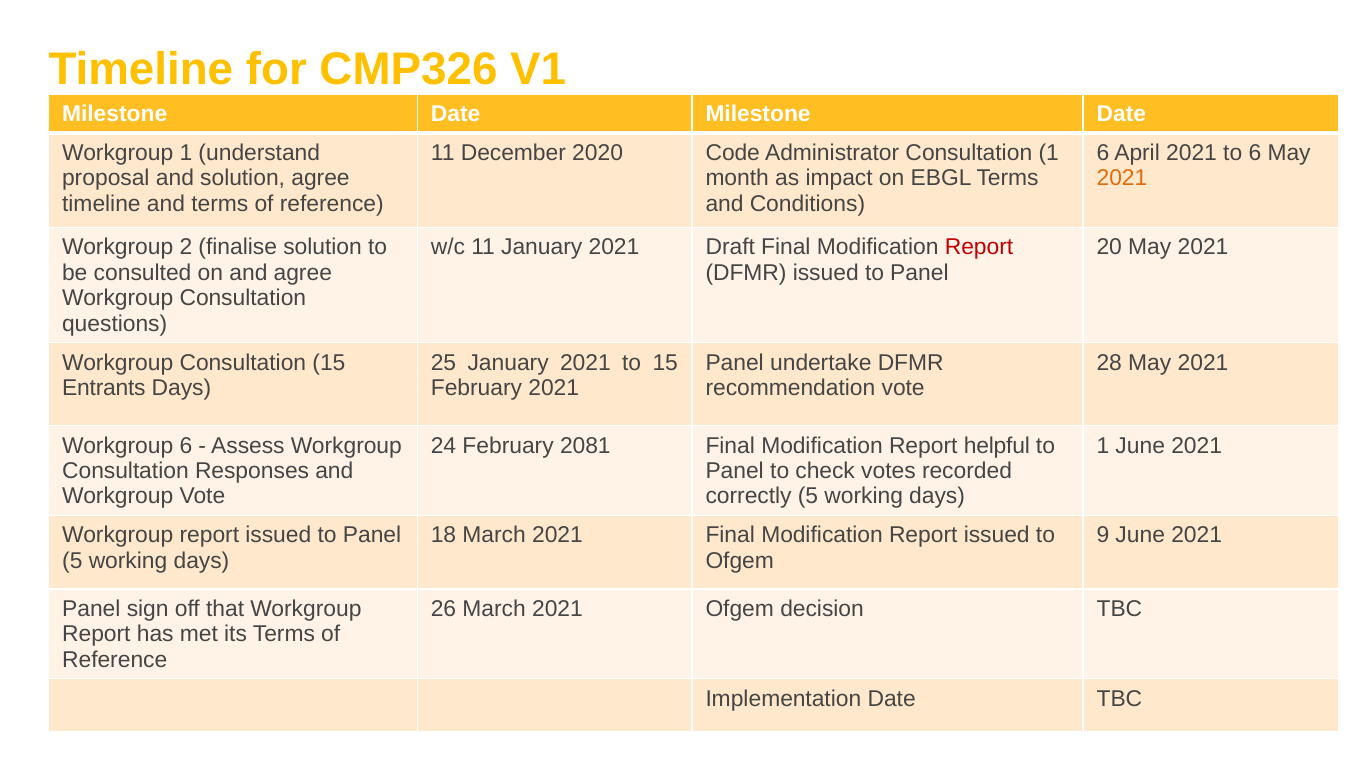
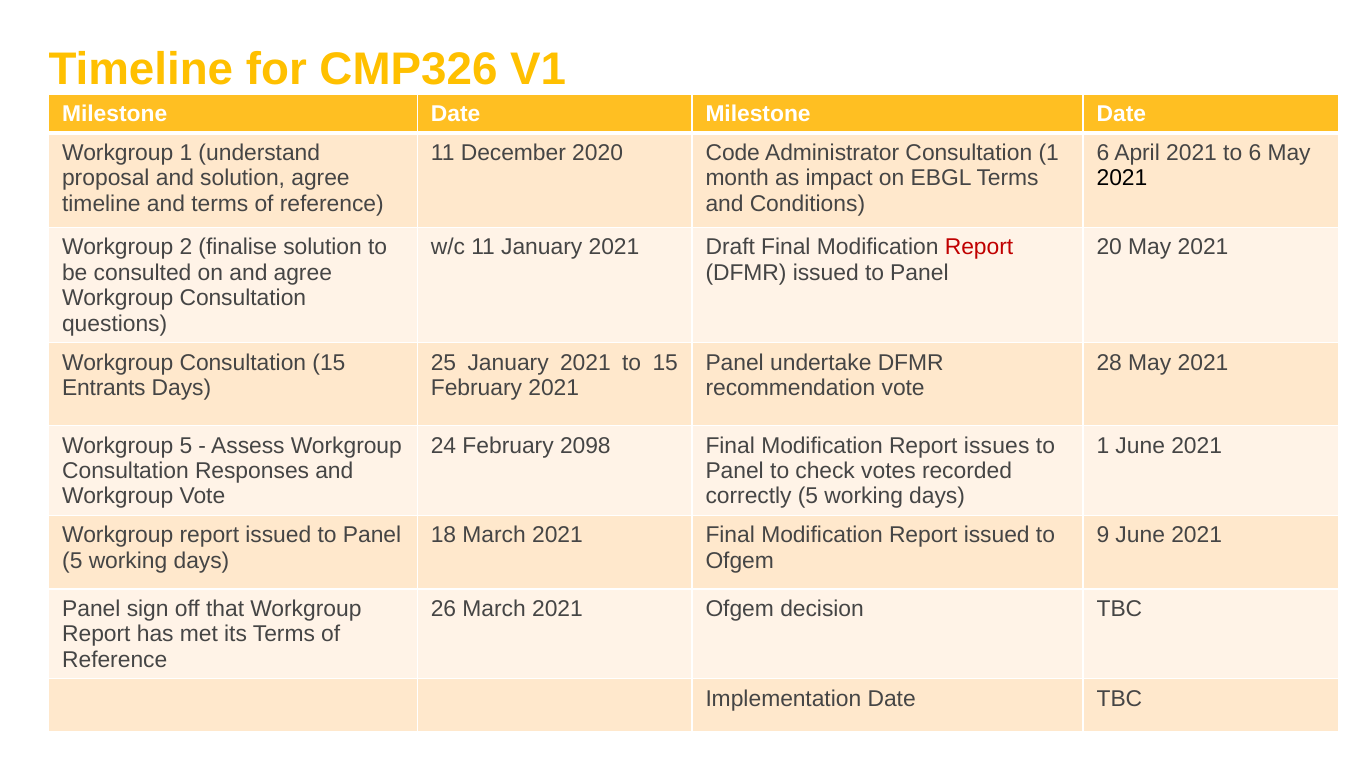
2021 at (1122, 178) colour: orange -> black
Workgroup 6: 6 -> 5
2081: 2081 -> 2098
helpful: helpful -> issues
